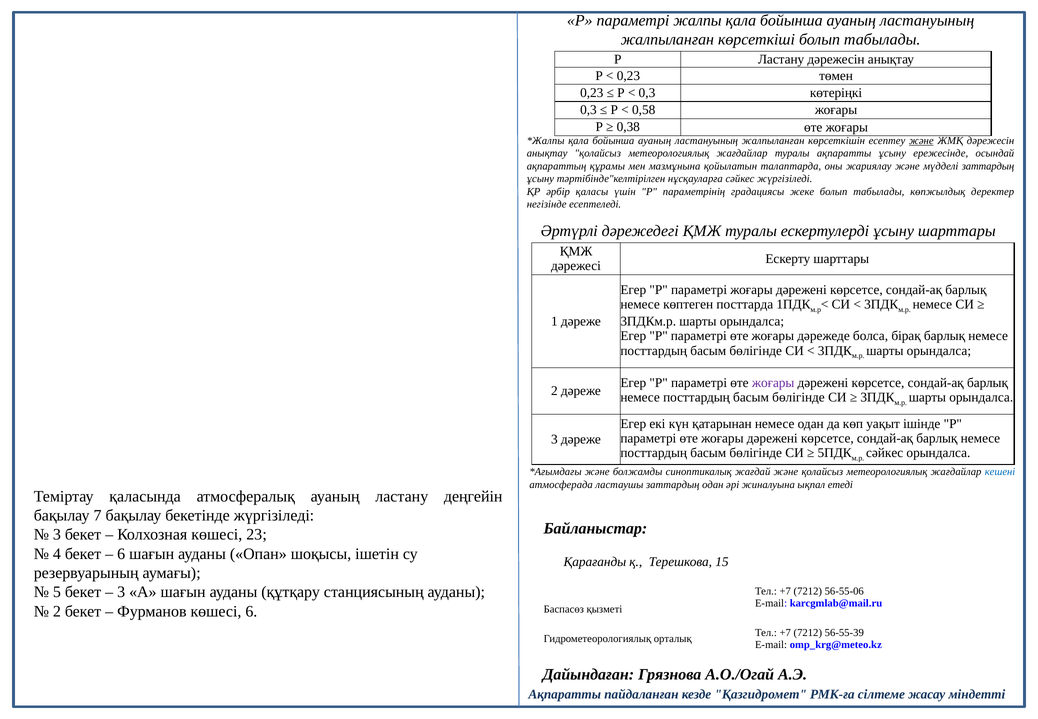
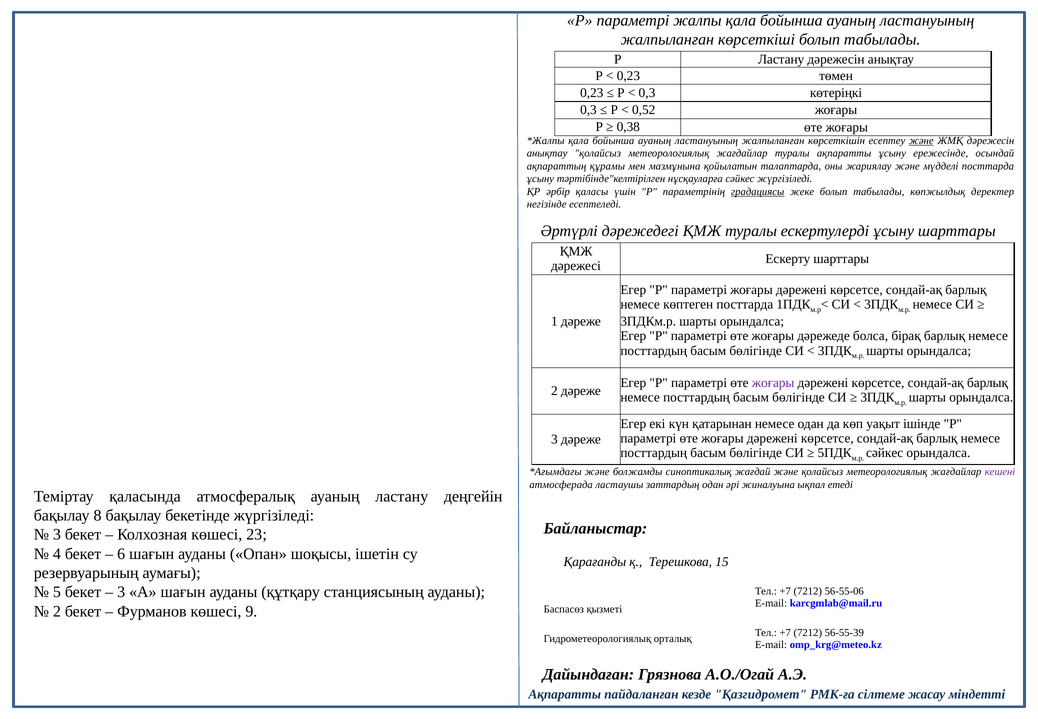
0,58: 0,58 -> 0,52
мүдделі заттардың: заттардың -> посттарда
градациясы underline: none -> present
кешені colour: blue -> purple
7: 7 -> 8
көшесі 6: 6 -> 9
